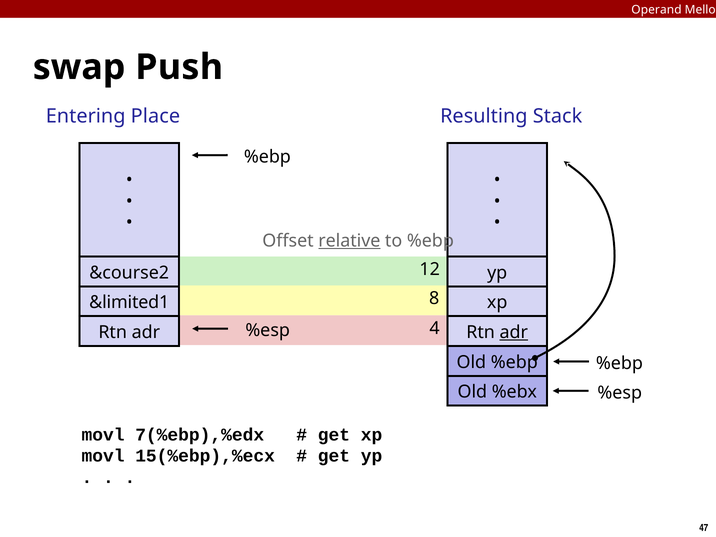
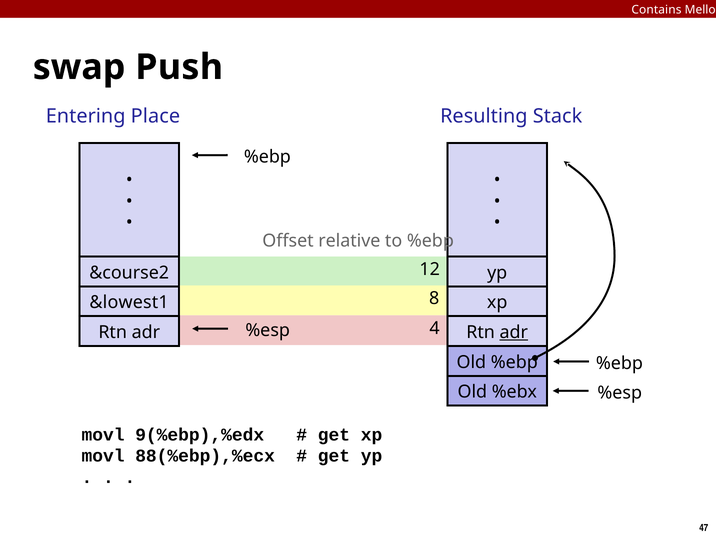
Operand: Operand -> Contains
relative underline: present -> none
&limited1: &limited1 -> &lowest1
7(%ebp),%edx: 7(%ebp),%edx -> 9(%ebp),%edx
15(%ebp),%ecx: 15(%ebp),%ecx -> 88(%ebp),%ecx
